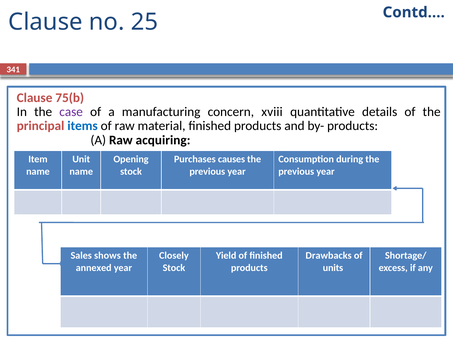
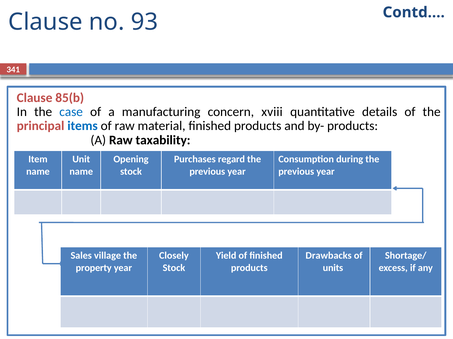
25: 25 -> 93
75(b: 75(b -> 85(b
case colour: purple -> blue
acquiring: acquiring -> taxability
causes: causes -> regard
shows: shows -> village
annexed: annexed -> property
